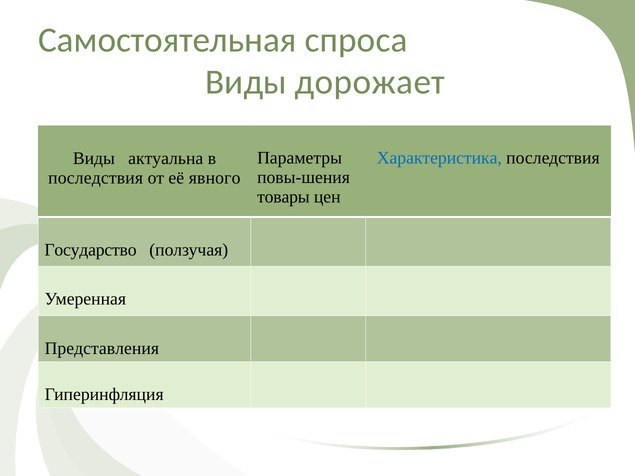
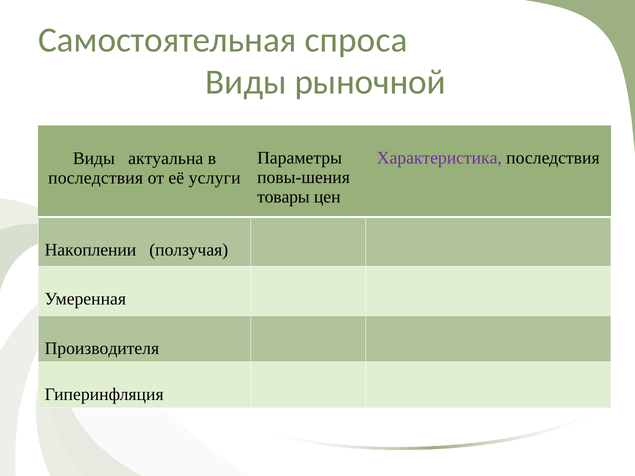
дорожает: дорожает -> рыночной
Характеристика colour: blue -> purple
явного: явного -> услуги
Государство: Государство -> Накоплении
Представления: Представления -> Производителя
